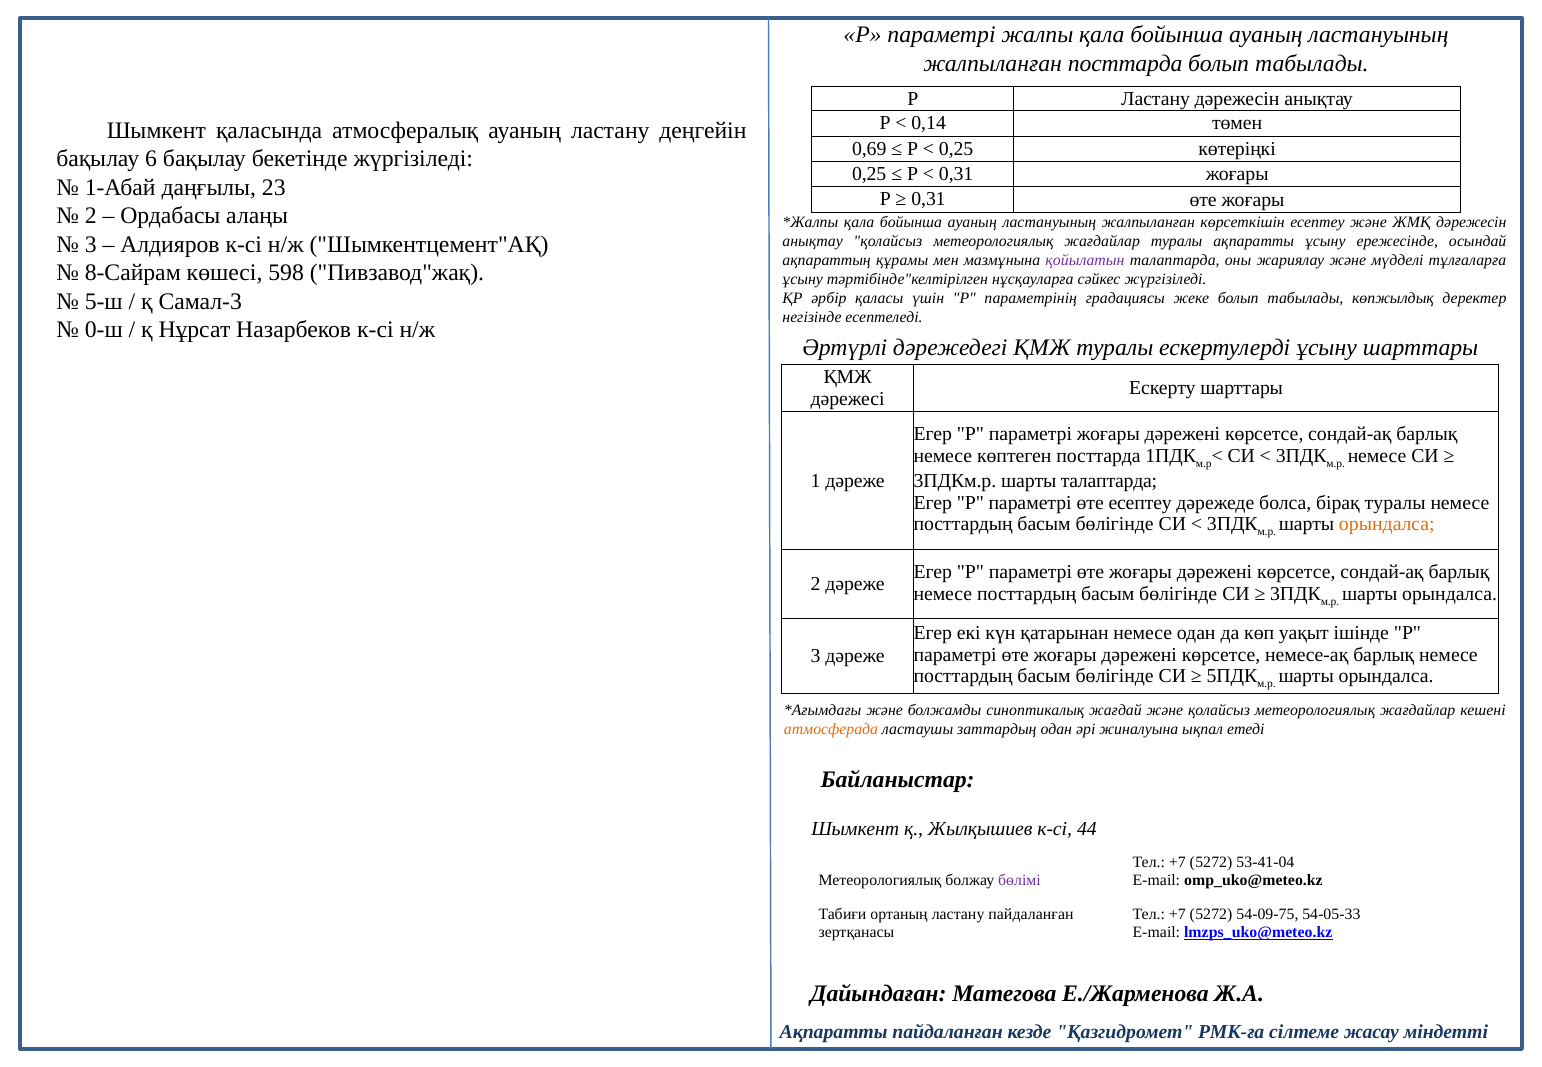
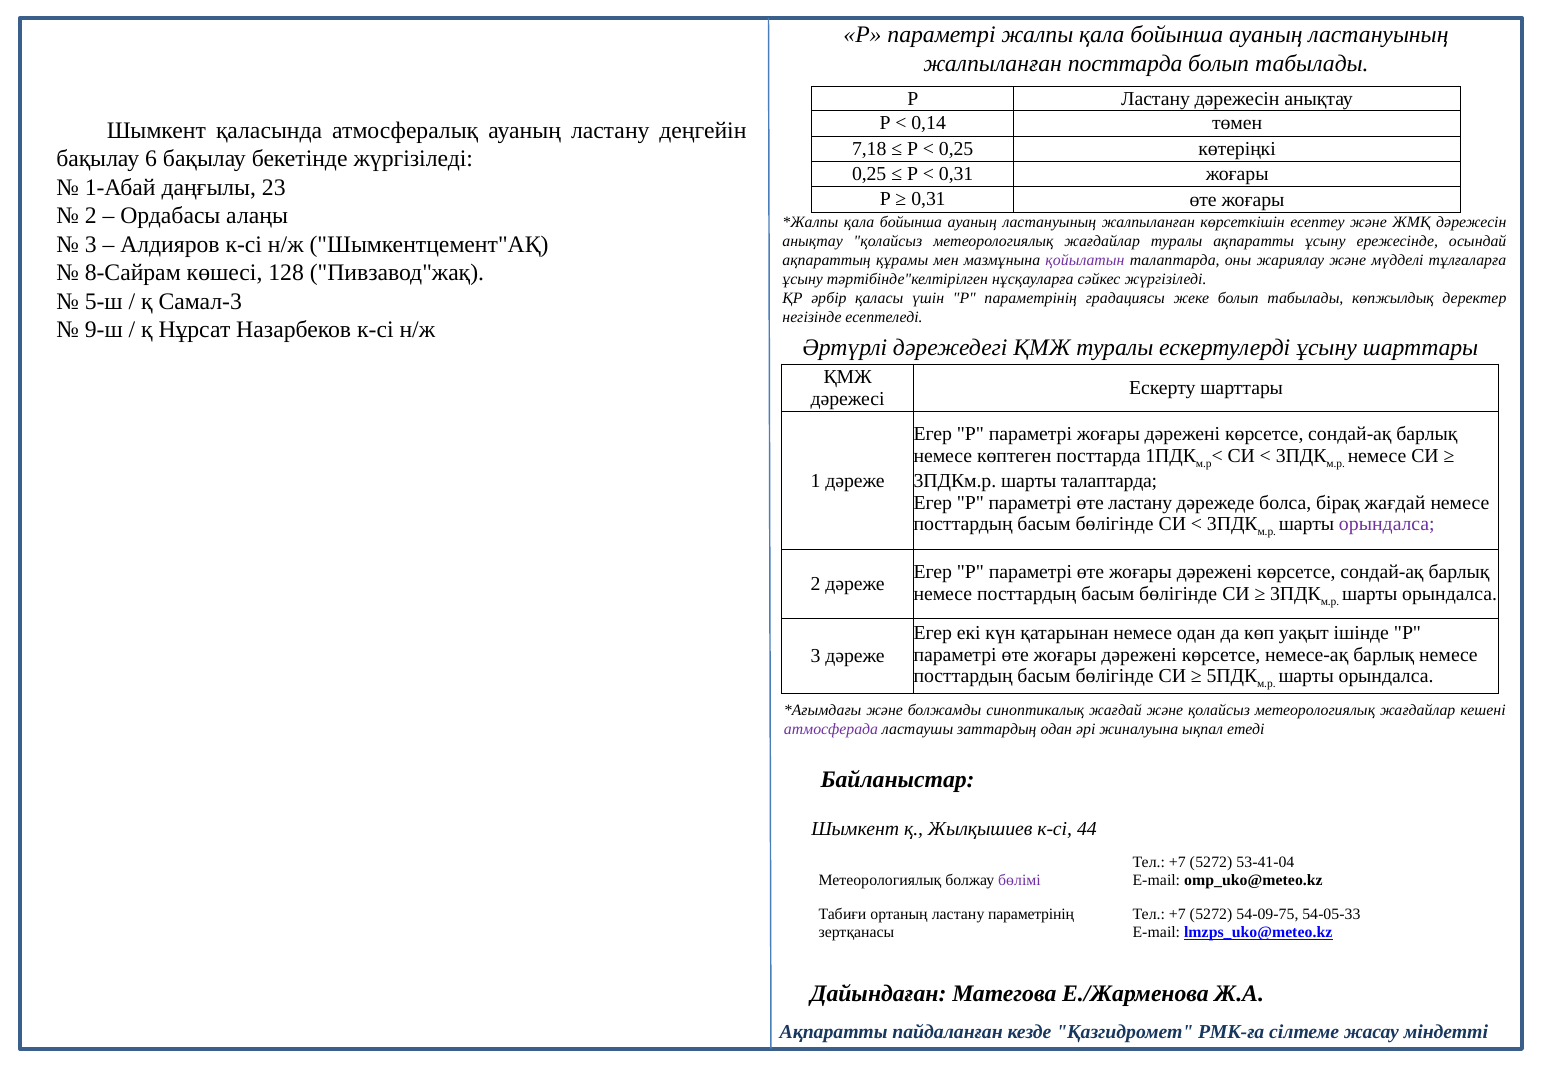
0,69: 0,69 -> 7,18
598: 598 -> 128
0-ш: 0-ш -> 9-ш
өте есептеу: есептеу -> ластану
бірақ туралы: туралы -> жағдай
орындалса at (1387, 525) colour: orange -> purple
атмосферада colour: orange -> purple
ластану пайдаланған: пайдаланған -> параметрінің
